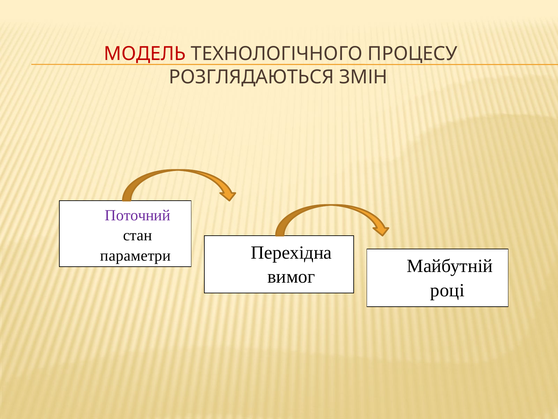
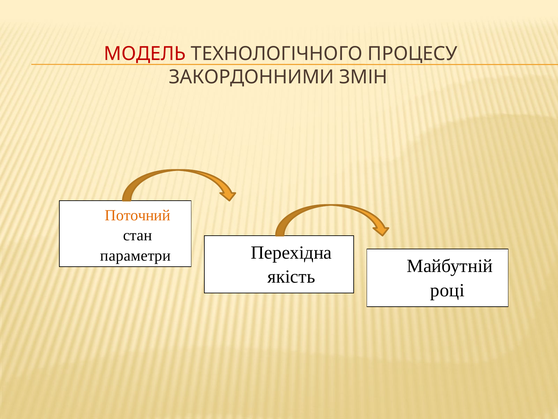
РОЗГЛЯДАЮТЬСЯ: РОЗГЛЯДАЮТЬСЯ -> ЗАКОРДОННИМИ
Поточний colour: purple -> orange
вимог: вимог -> якість
